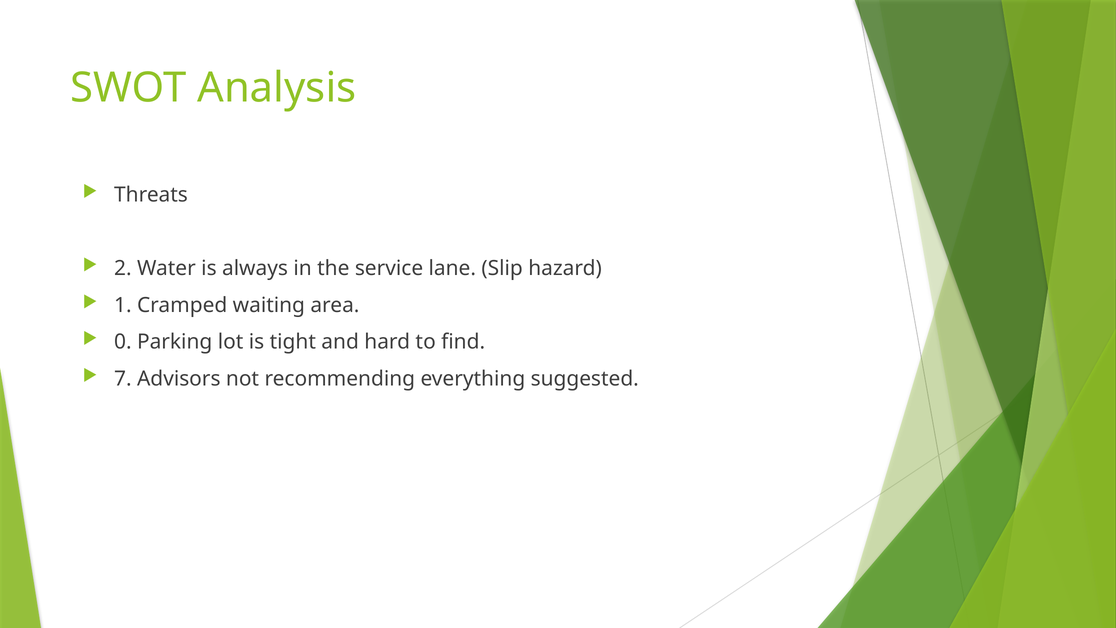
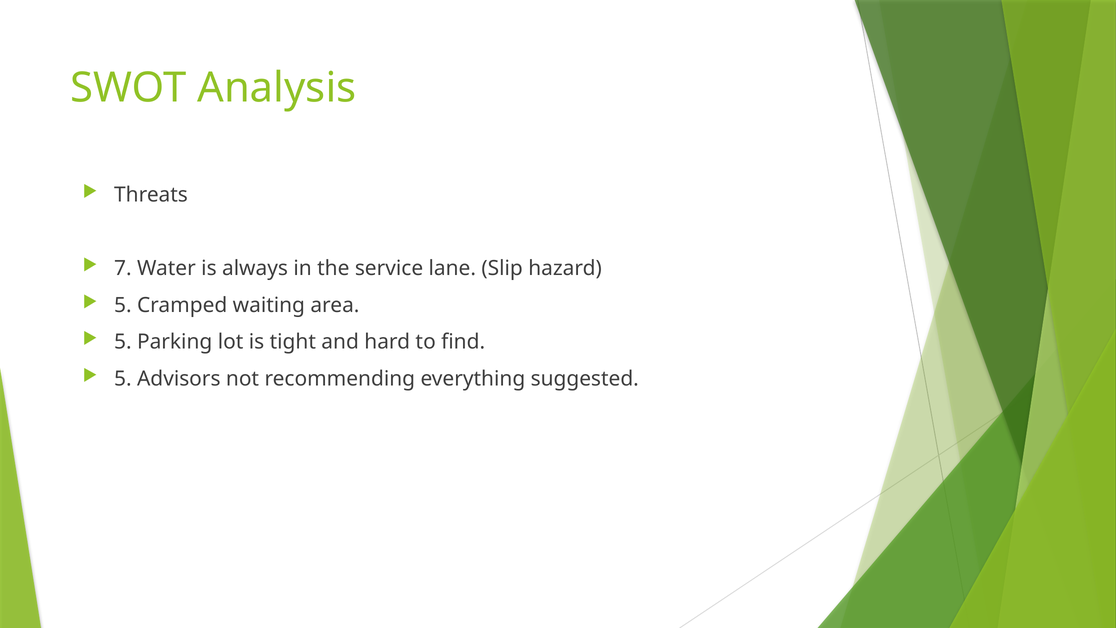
2: 2 -> 7
1 at (123, 305): 1 -> 5
0 at (123, 342): 0 -> 5
7 at (123, 379): 7 -> 5
